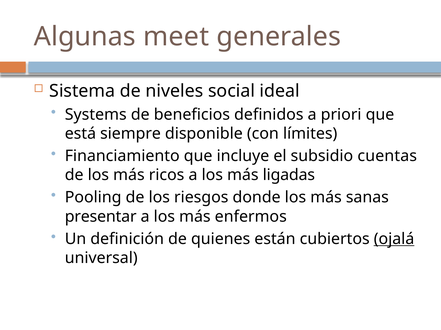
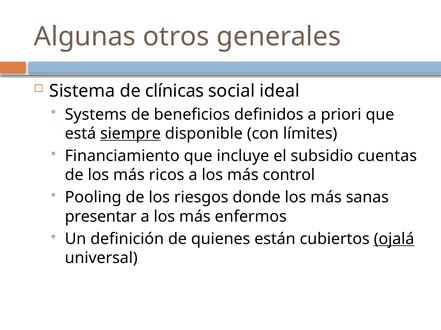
meet: meet -> otros
niveles: niveles -> clínicas
siempre underline: none -> present
ligadas: ligadas -> control
